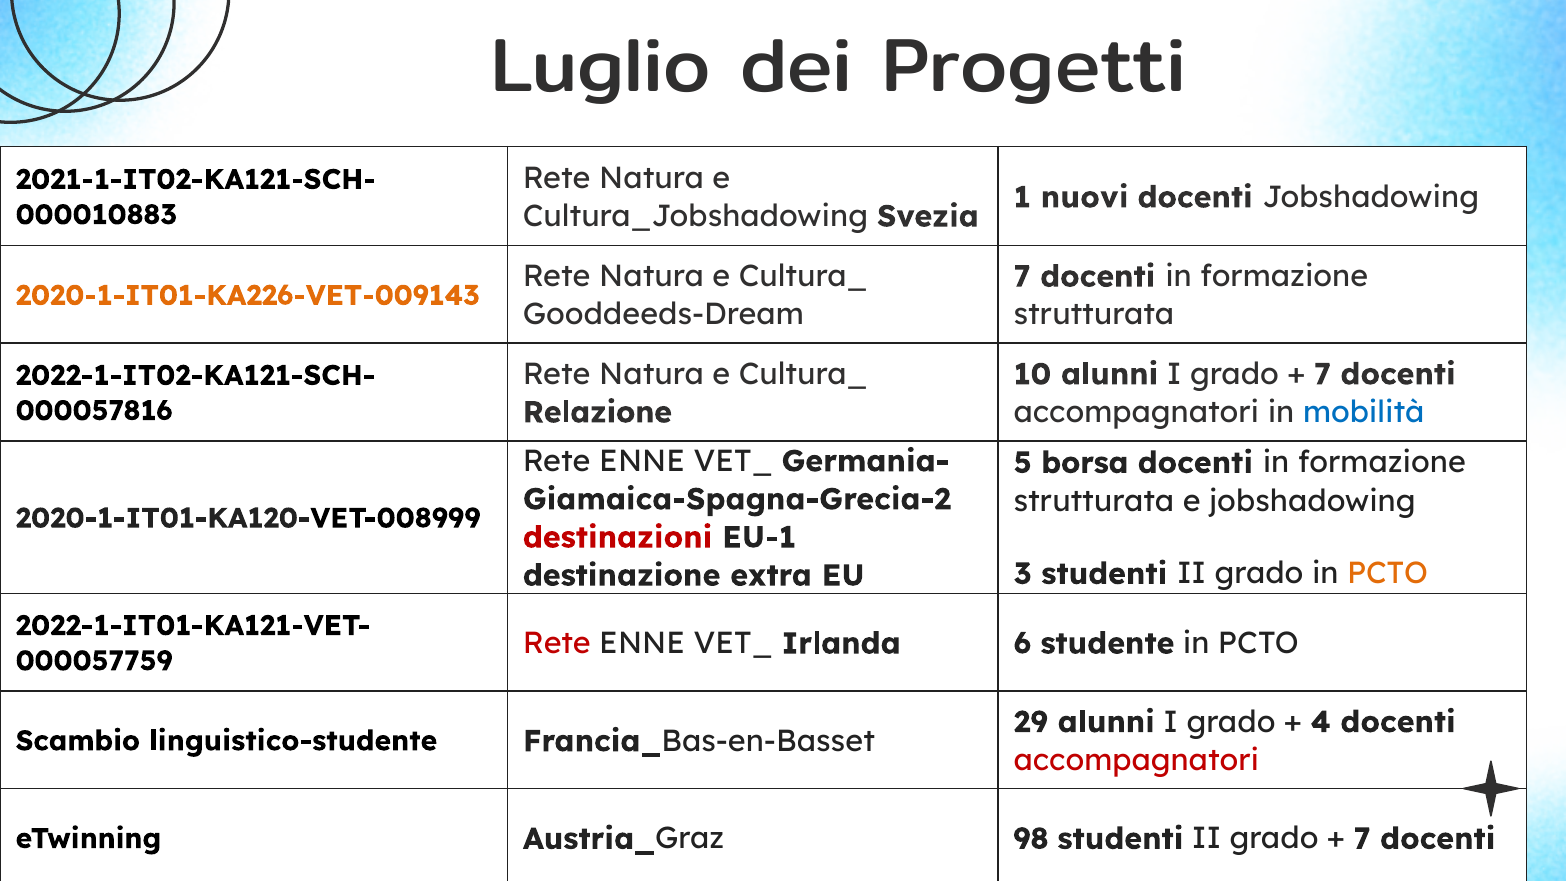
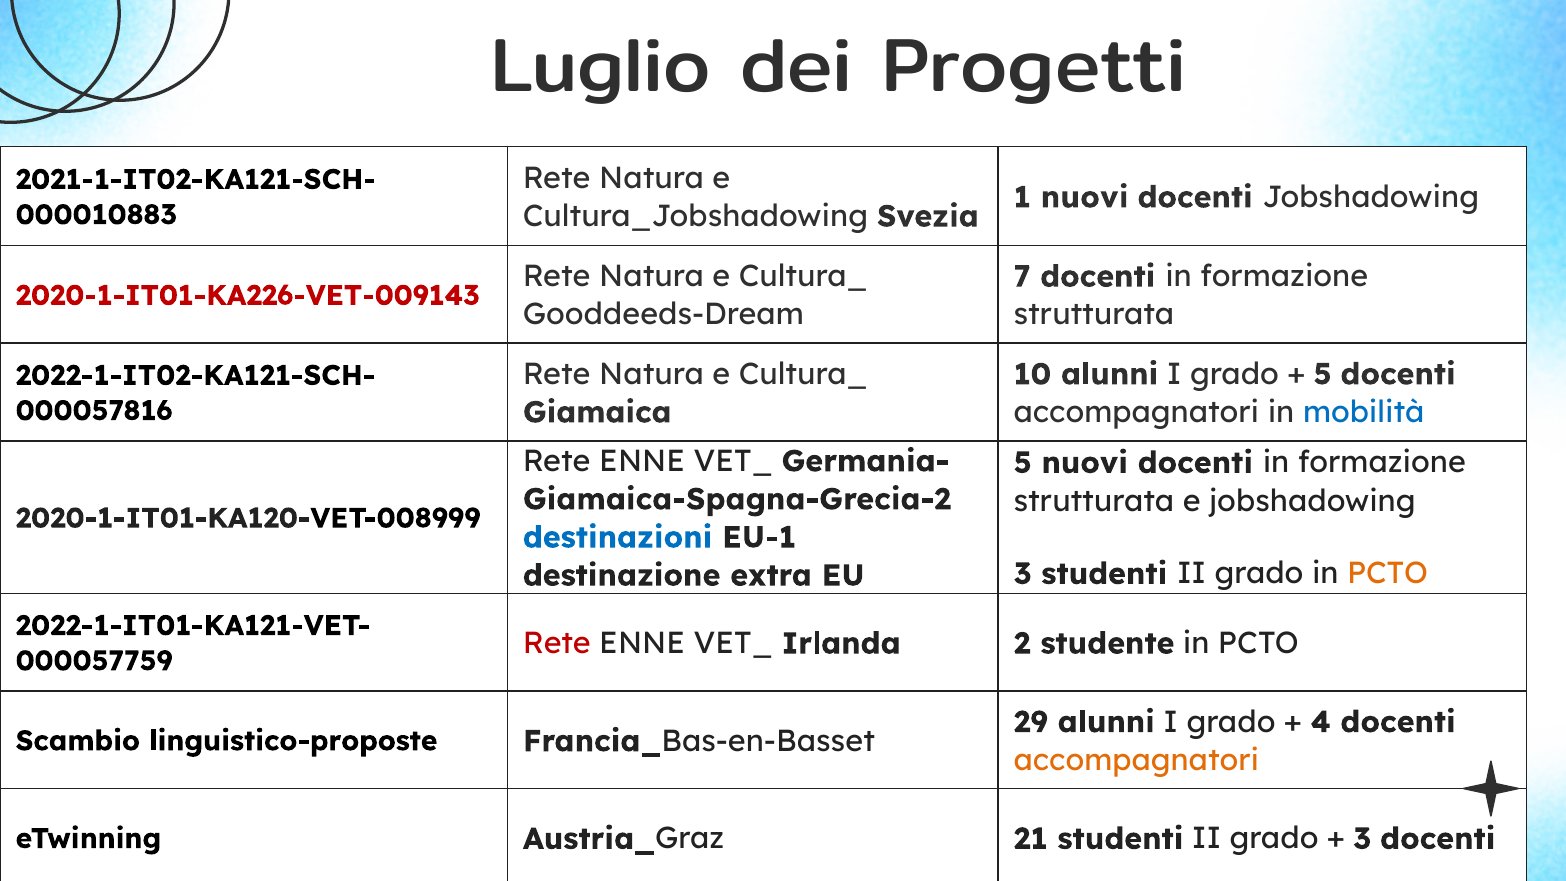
2020-1-IT01-KA226-VET-009143 colour: orange -> red
7 at (1323, 374): 7 -> 5
Relazione: Relazione -> Giamaica
5 borsa: borsa -> nuovi
destinazioni colour: red -> blue
6: 6 -> 2
linguistico-studente: linguistico-studente -> linguistico-proposte
accompagnatori at (1136, 760) colour: red -> orange
98: 98 -> 21
7 at (1362, 839): 7 -> 3
